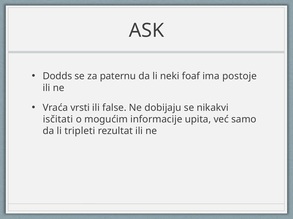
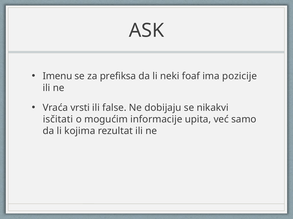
Dodds: Dodds -> Imenu
paternu: paternu -> prefiksa
postoje: postoje -> pozicije
tripleti: tripleti -> kojima
